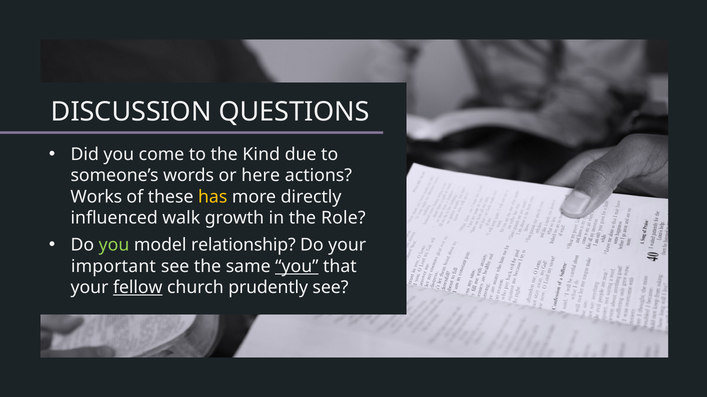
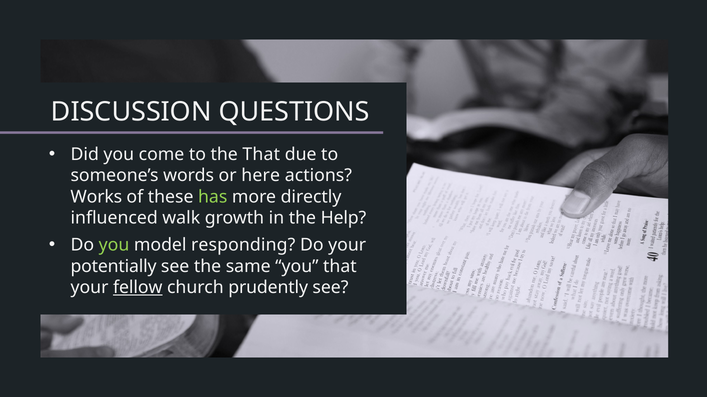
the Kind: Kind -> That
has colour: yellow -> light green
Role: Role -> Help
relationship: relationship -> responding
important: important -> potentially
you at (297, 267) underline: present -> none
